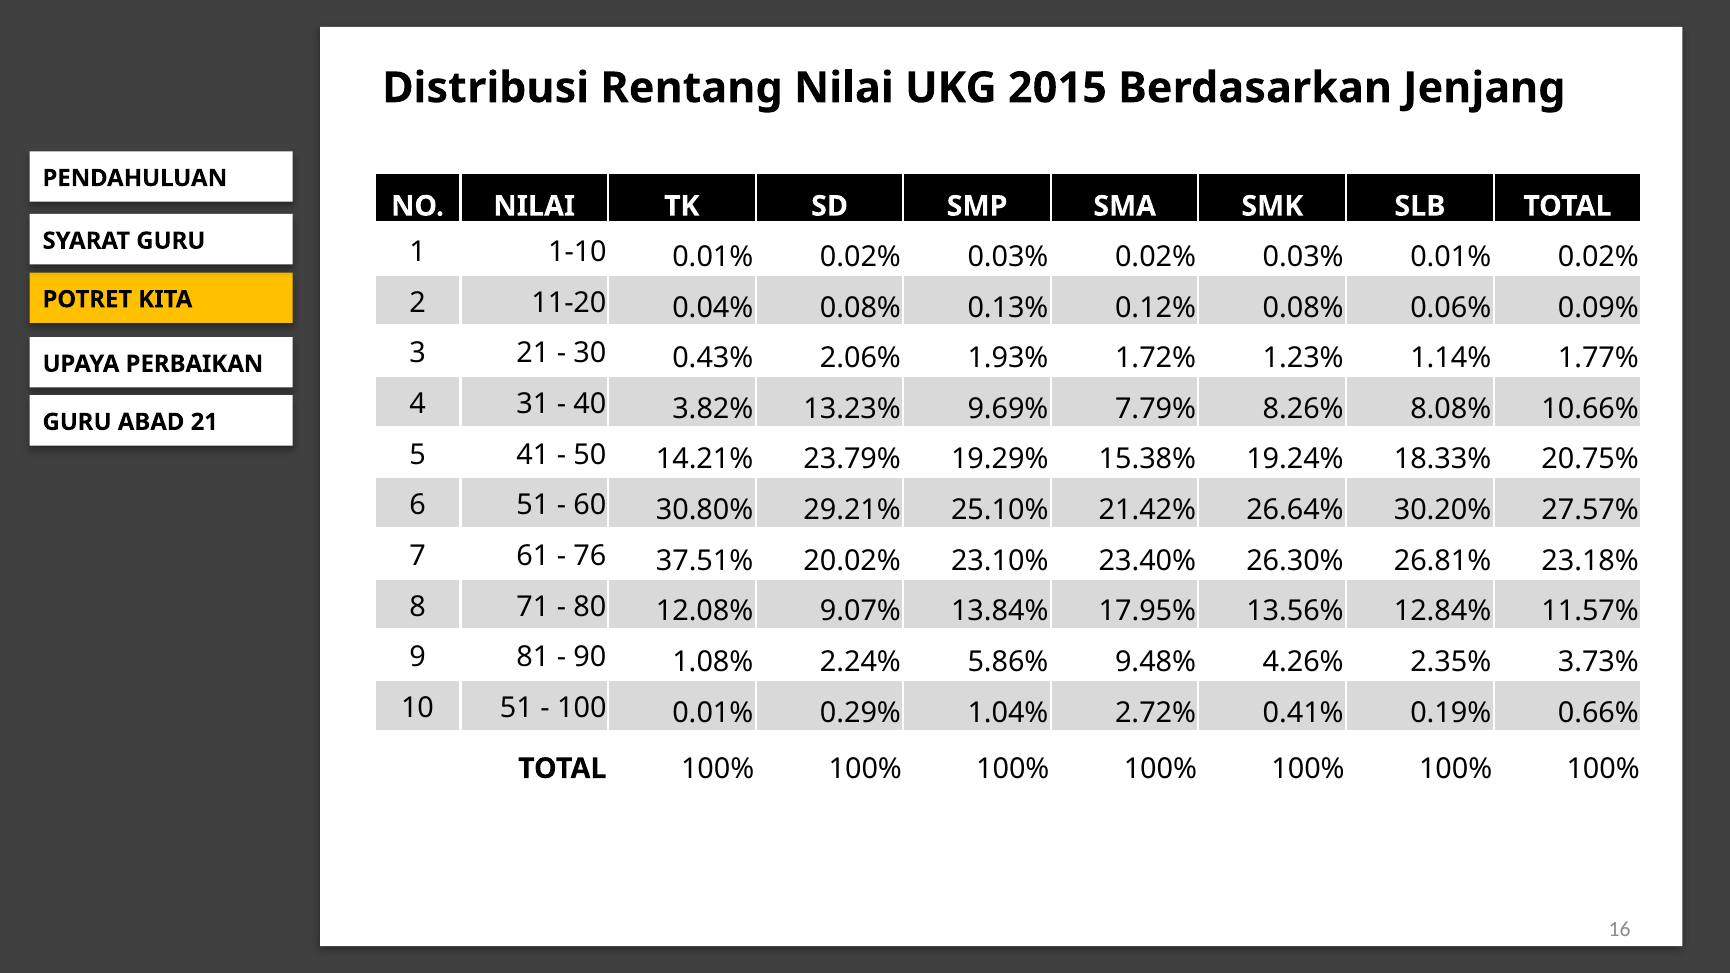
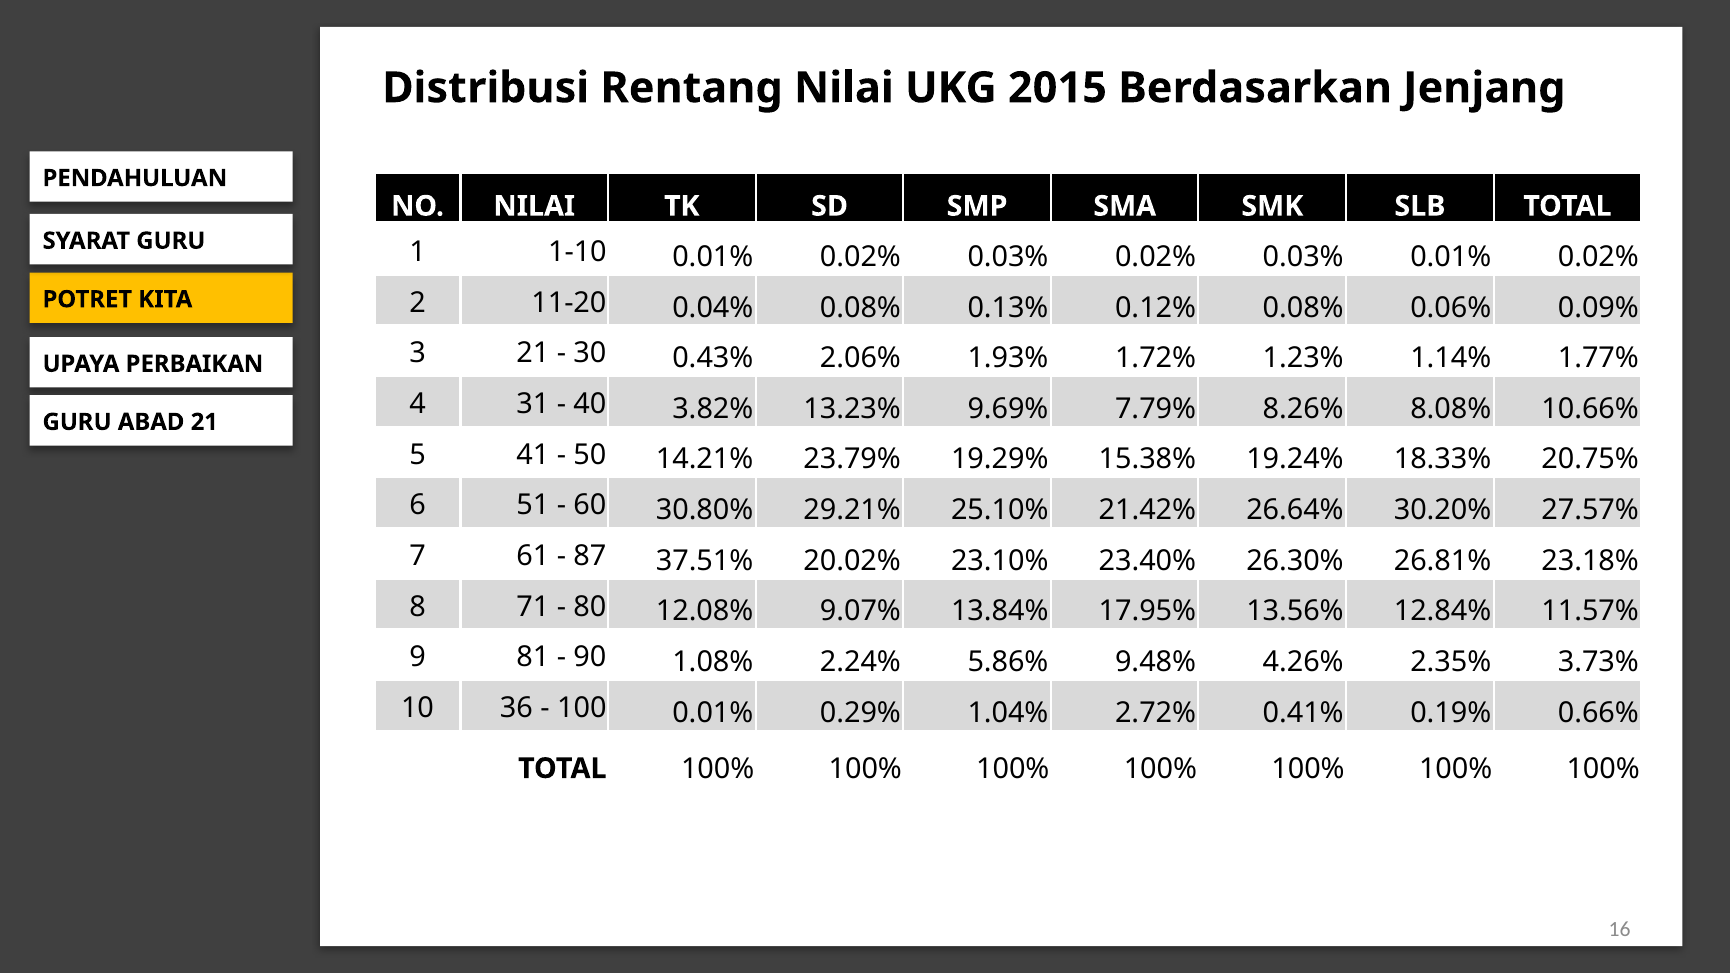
76: 76 -> 87
10 51: 51 -> 36
